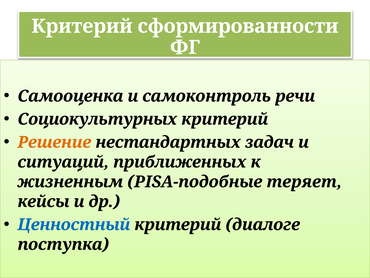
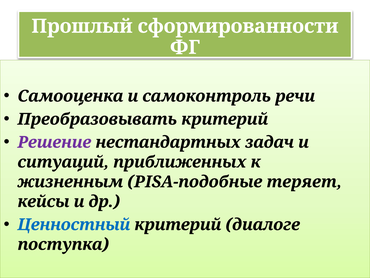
Критерий at (82, 26): Критерий -> Прошлый
Социокультурных: Социокультурных -> Преобразовывать
Решение colour: orange -> purple
